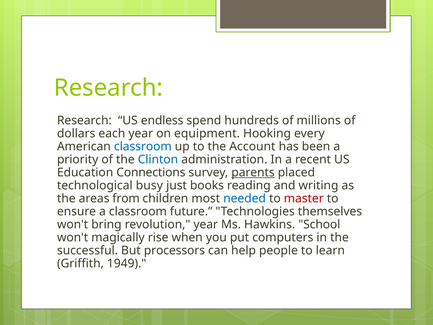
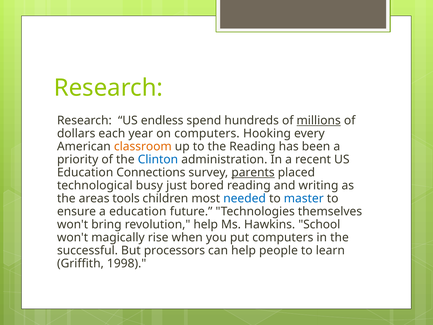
millions underline: none -> present
on equipment: equipment -> computers
classroom at (143, 146) colour: blue -> orange
the Account: Account -> Reading
books: books -> bored
from: from -> tools
master colour: red -> blue
a classroom: classroom -> education
revolution year: year -> help
1949: 1949 -> 1998
